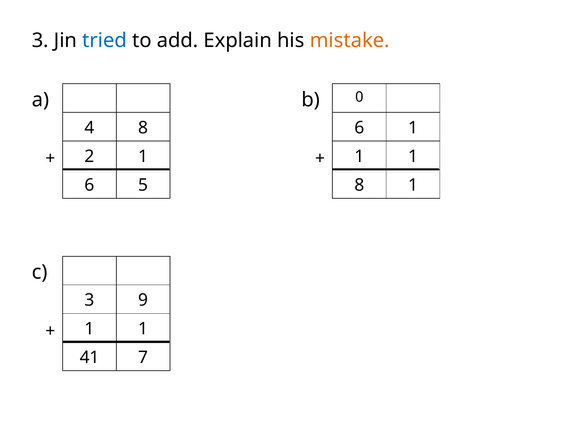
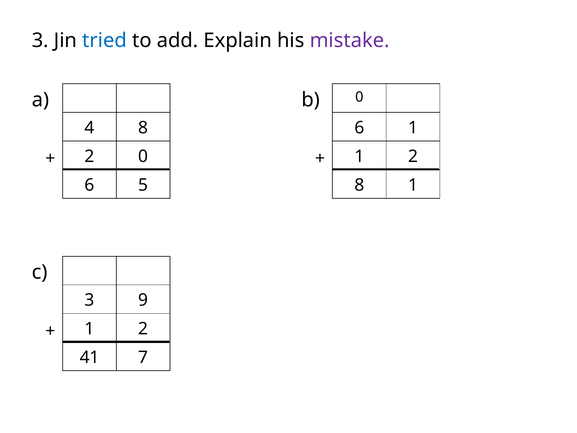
mistake colour: orange -> purple
2 1: 1 -> 0
1 at (413, 156): 1 -> 2
1 at (143, 329): 1 -> 2
